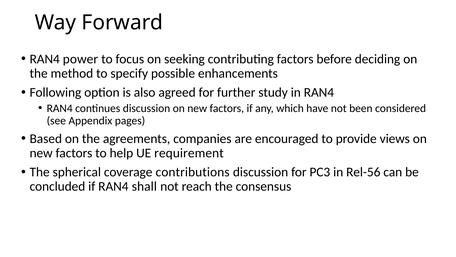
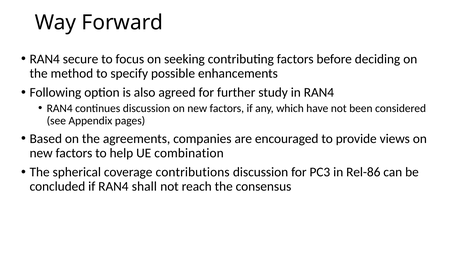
power: power -> secure
requirement: requirement -> combination
Rel-56: Rel-56 -> Rel-86
